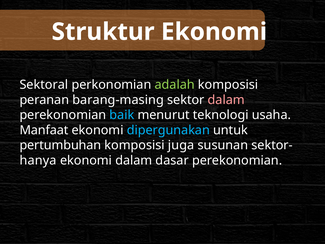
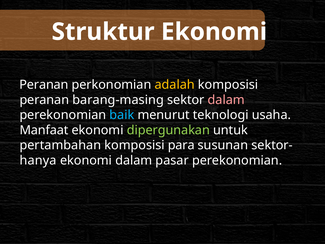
Sektoral at (44, 85): Sektoral -> Peranan
adalah colour: light green -> yellow
dipergunakan colour: light blue -> light green
pertumbuhan: pertumbuhan -> pertambahan
juga: juga -> para
dasar: dasar -> pasar
